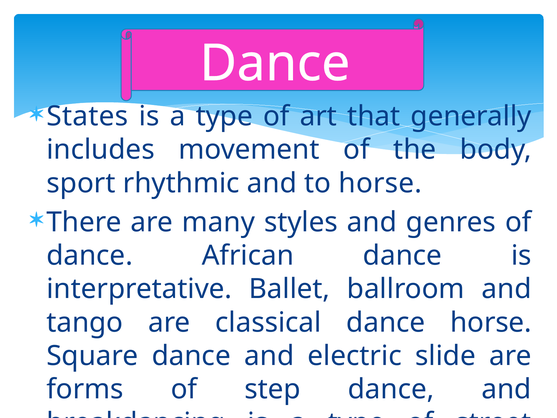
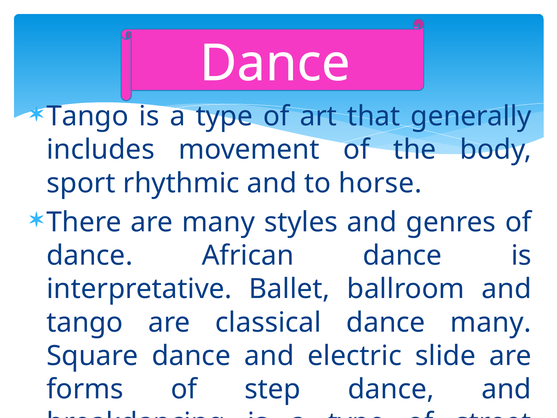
States at (87, 116): States -> Tango
dance horse: horse -> many
